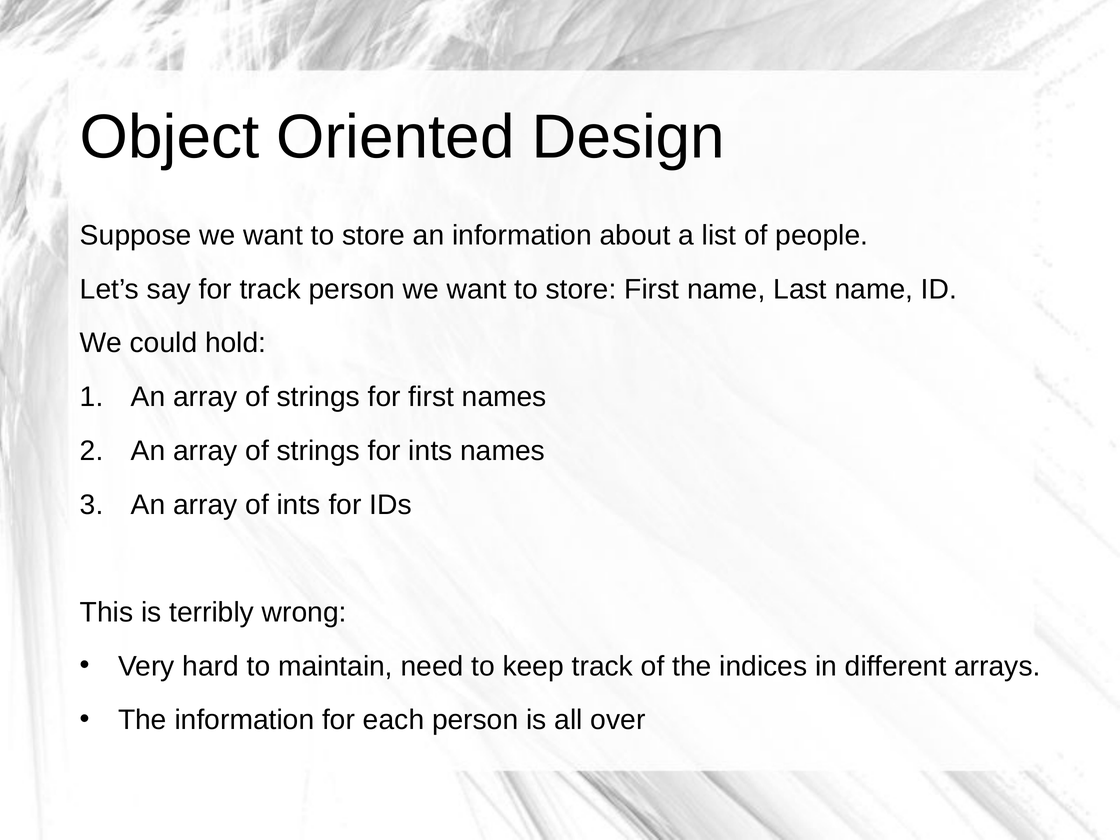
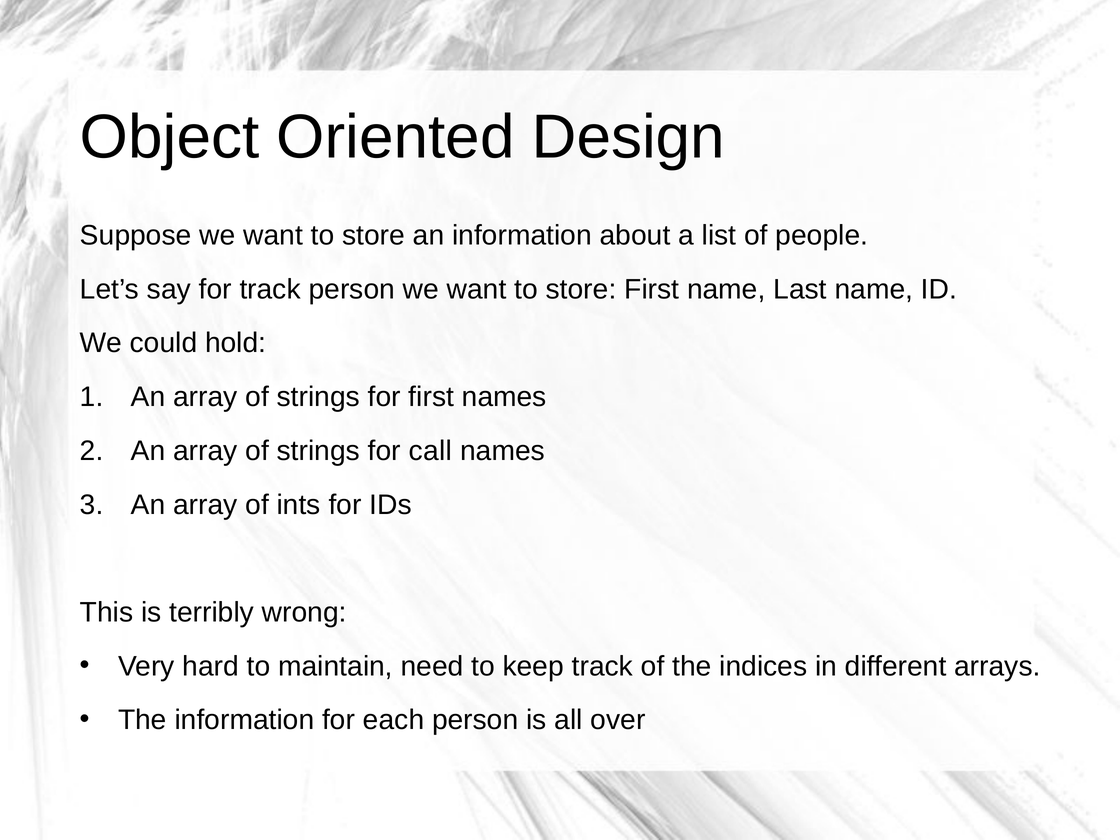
for ints: ints -> call
